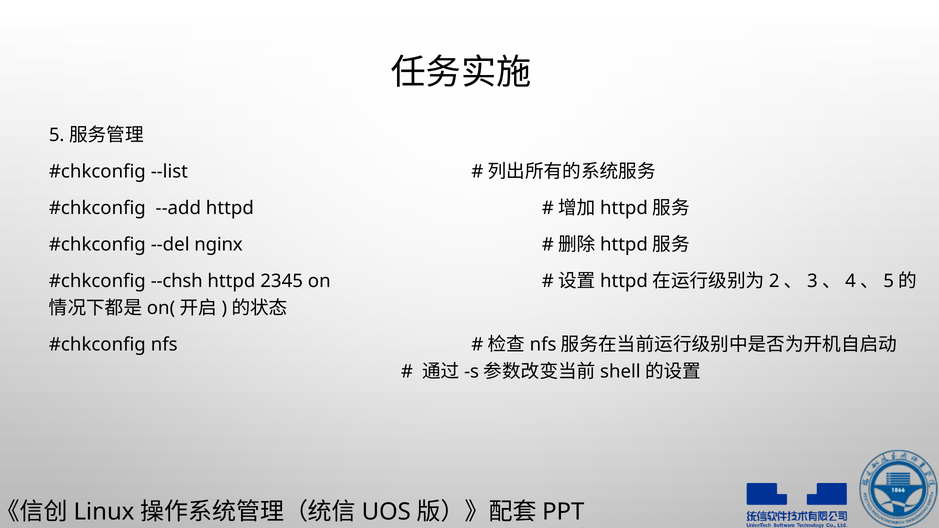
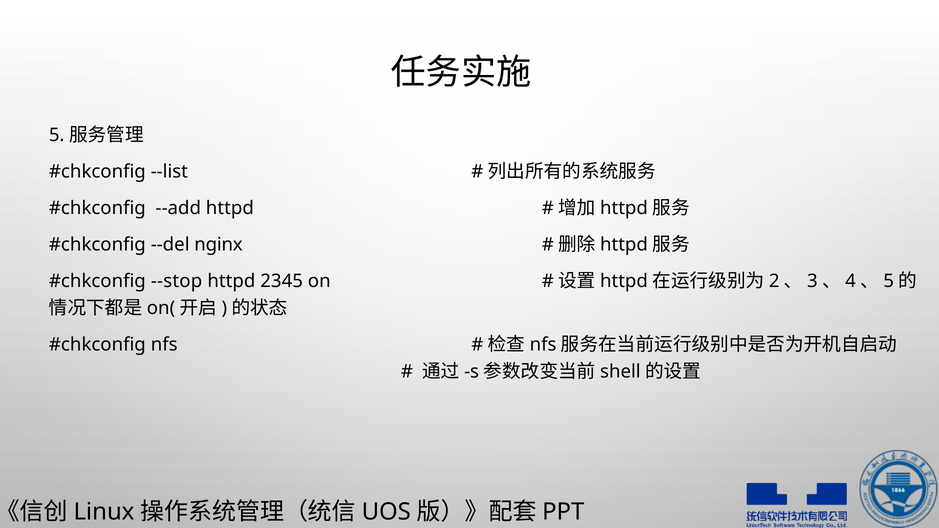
--chsh: --chsh -> --stop
